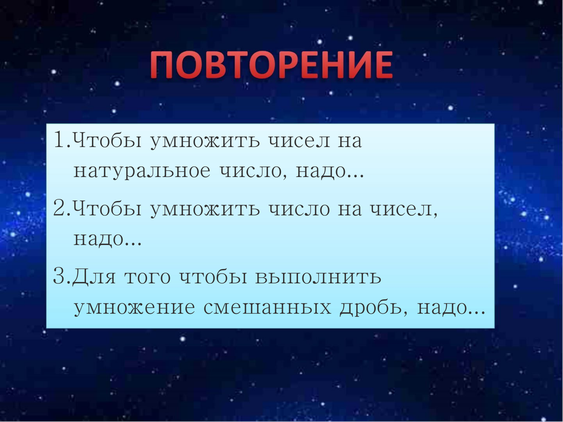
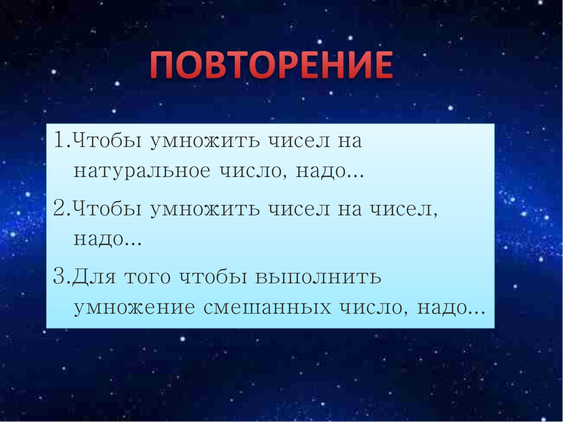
2.Чтобы умножить число: число -> чисел
смешанных дробь: дробь -> число
